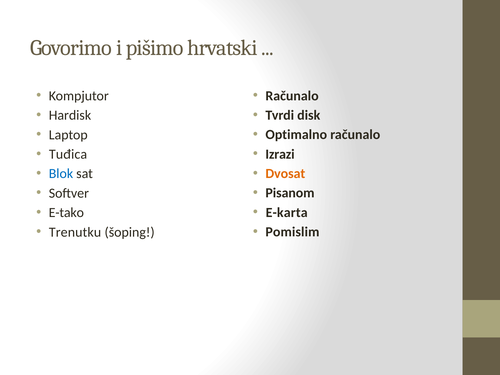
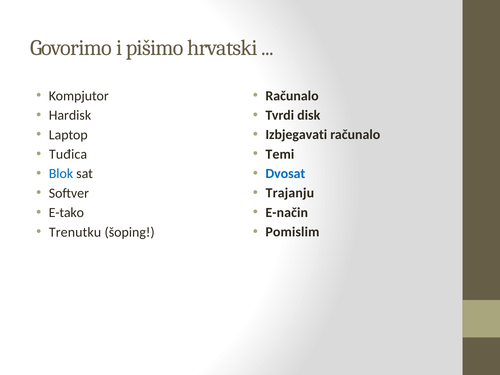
Optimalno: Optimalno -> Izbjegavati
Izrazi: Izrazi -> Temi
Dvosat colour: orange -> blue
Pisanom: Pisanom -> Trajanju
E-karta: E-karta -> E-način
